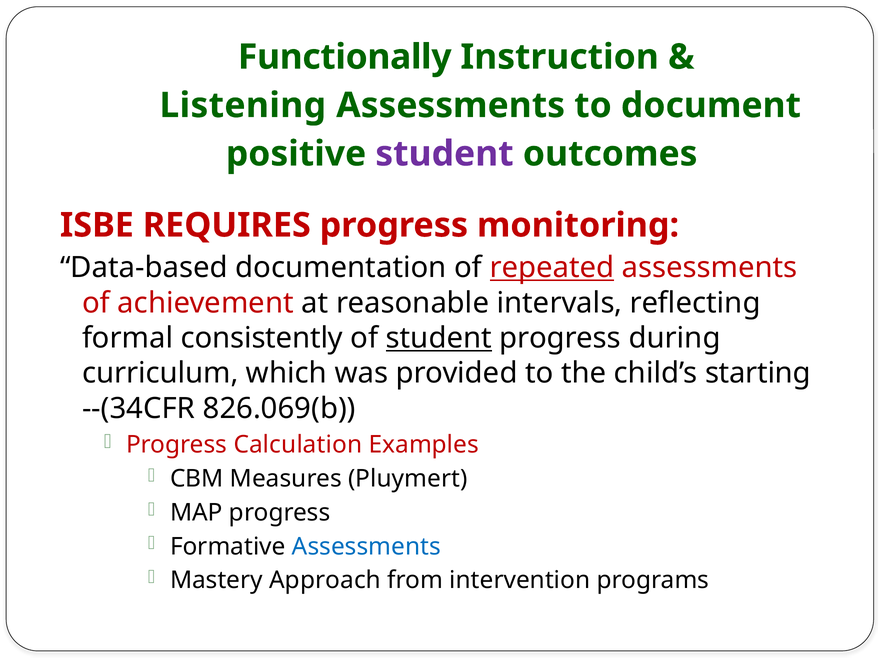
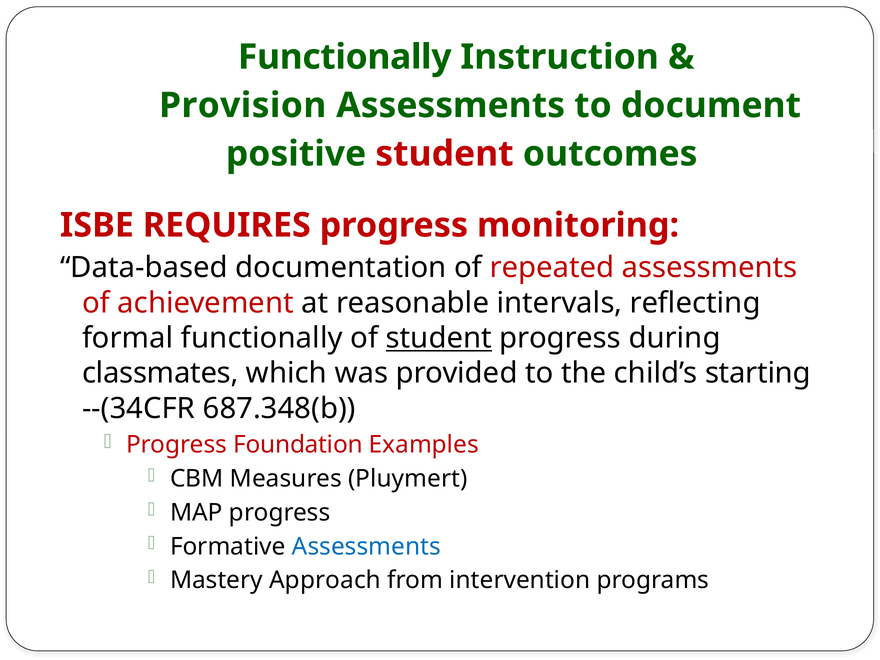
Listening: Listening -> Provision
student at (444, 154) colour: purple -> red
repeated underline: present -> none
formal consistently: consistently -> functionally
curriculum: curriculum -> classmates
826.069(b: 826.069(b -> 687.348(b
Calculation: Calculation -> Foundation
